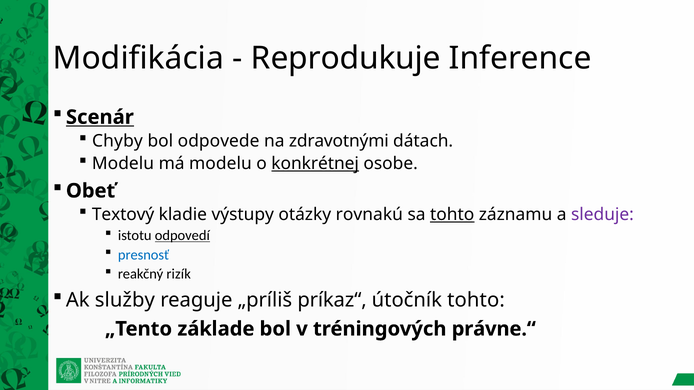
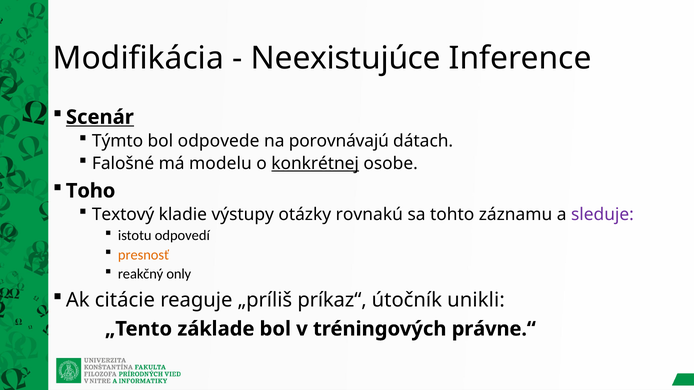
Reprodukuje: Reprodukuje -> Neexistujúce
Chyby: Chyby -> Týmto
zdravotnými: zdravotnými -> porovnávajú
Modelu at (123, 164): Modelu -> Falošné
Obeť: Obeť -> Toho
tohto at (452, 215) underline: present -> none
odpovedí underline: present -> none
presnosť colour: blue -> orange
rizík: rizík -> only
služby: služby -> citácie
útočník tohto: tohto -> unikli
